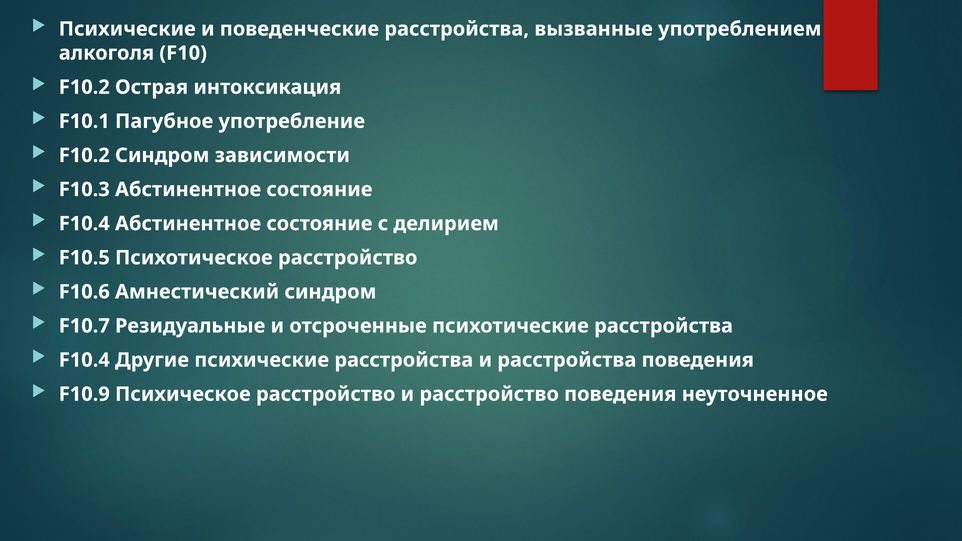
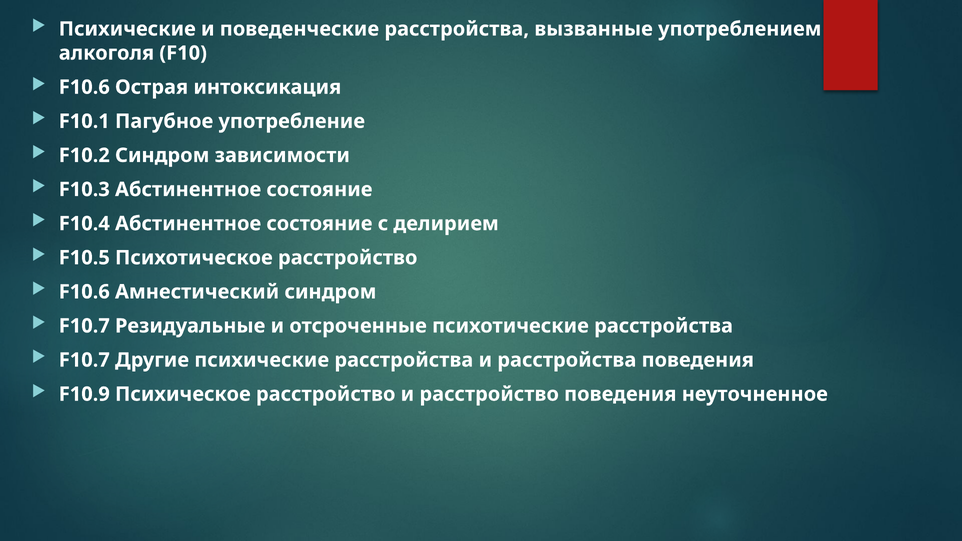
F10.2 at (84, 87): F10.2 -> F10.6
F10.4 at (84, 360): F10.4 -> F10.7
